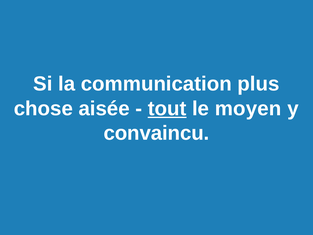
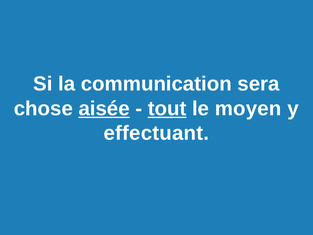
plus: plus -> sera
aisée underline: none -> present
convaincu: convaincu -> effectuant
